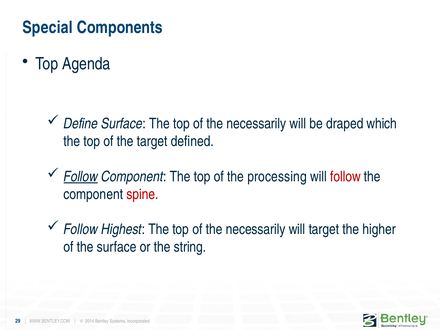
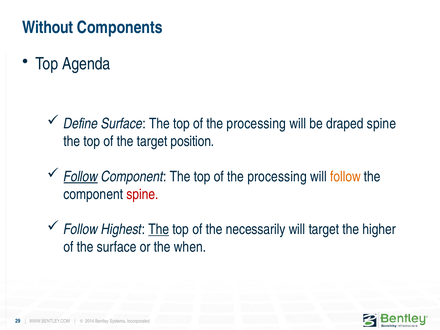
Special: Special -> Without
necessarily at (256, 124): necessarily -> processing
draped which: which -> spine
defined: defined -> position
follow at (345, 177) colour: red -> orange
The at (159, 229) underline: none -> present
string: string -> when
